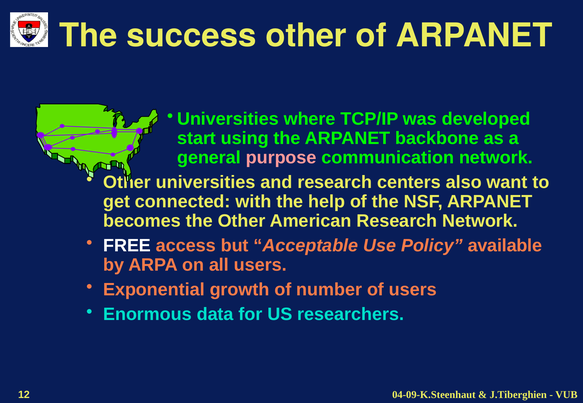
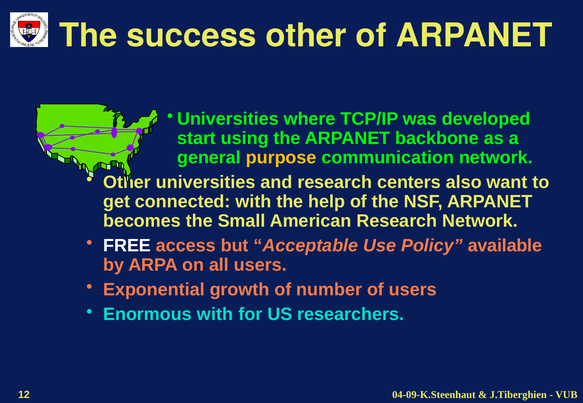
purpose colour: pink -> yellow
the Other: Other -> Small
Enormous data: data -> with
